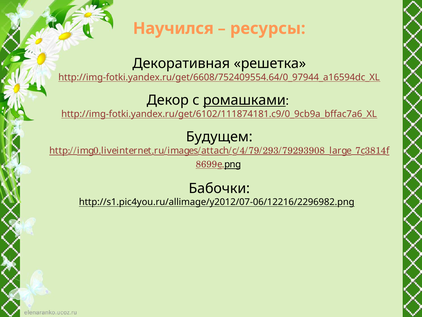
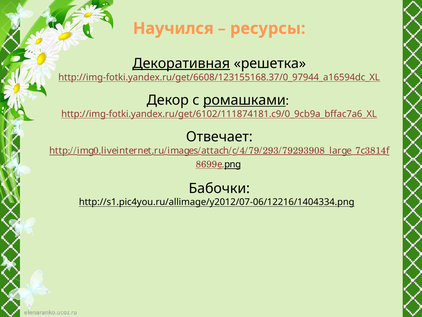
Декоративная underline: none -> present
http://img-fotki.yandex.ru/get/6608/752409554.64/0_97944_a16594dc_XL: http://img-fotki.yandex.ru/get/6608/752409554.64/0_97944_a16594dc_XL -> http://img-fotki.yandex.ru/get/6608/123155168.37/0_97944_a16594dc_XL
Будущем: Будущем -> Отвечает
http://s1.pic4you.ru/allimage/y2012/07-06/12216/2296982.png: http://s1.pic4you.ru/allimage/y2012/07-06/12216/2296982.png -> http://s1.pic4you.ru/allimage/y2012/07-06/12216/1404334.png
